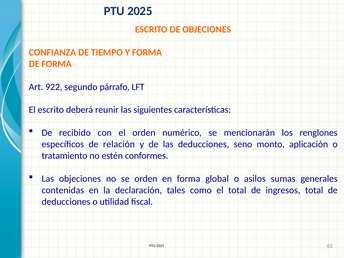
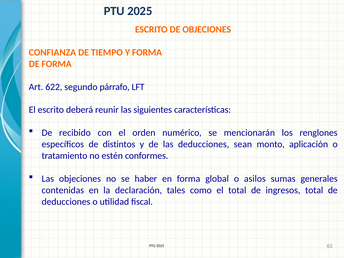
922: 922 -> 622
relación: relación -> distintos
seno: seno -> sean
se orden: orden -> haber
